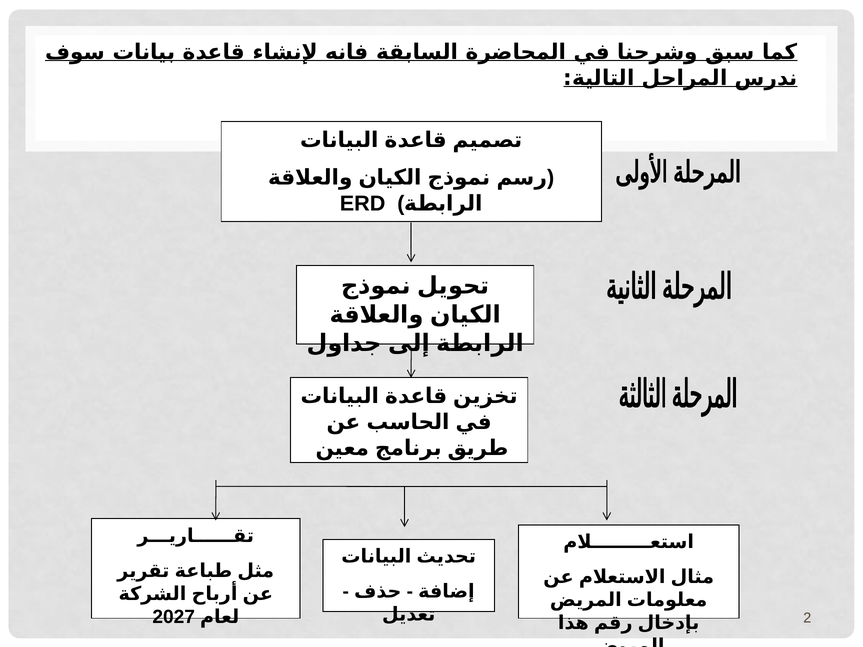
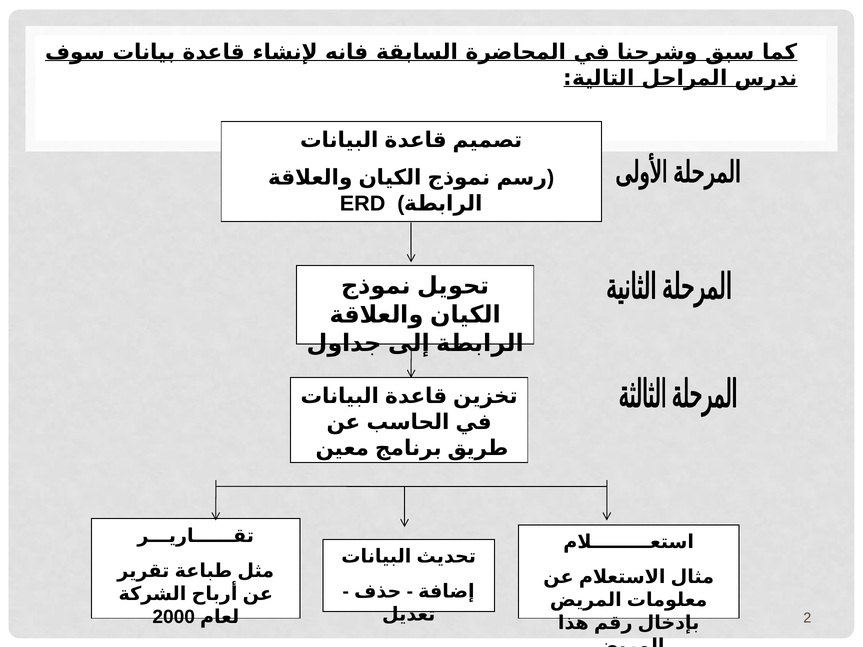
2027: 2027 -> 2000
